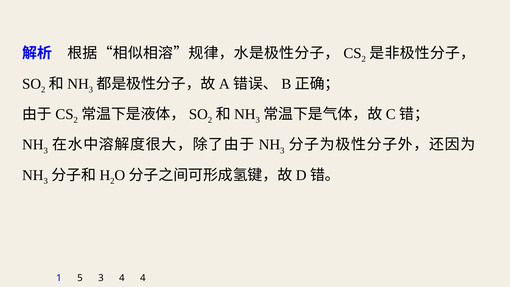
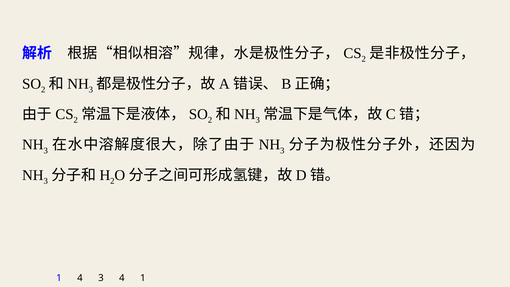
1 5: 5 -> 4
4 4: 4 -> 1
